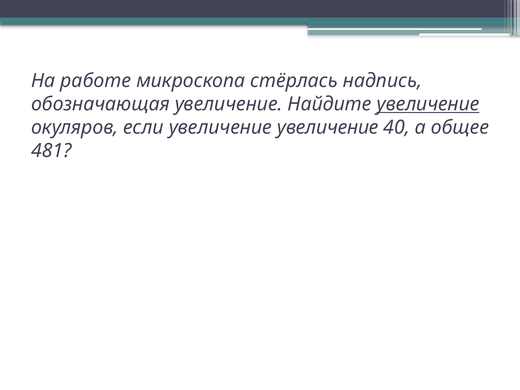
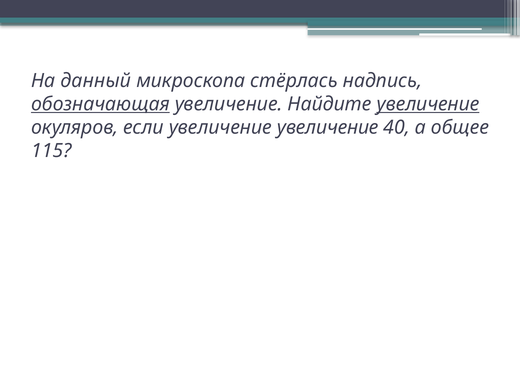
работе: работе -> данный
обозначающая underline: none -> present
481: 481 -> 115
